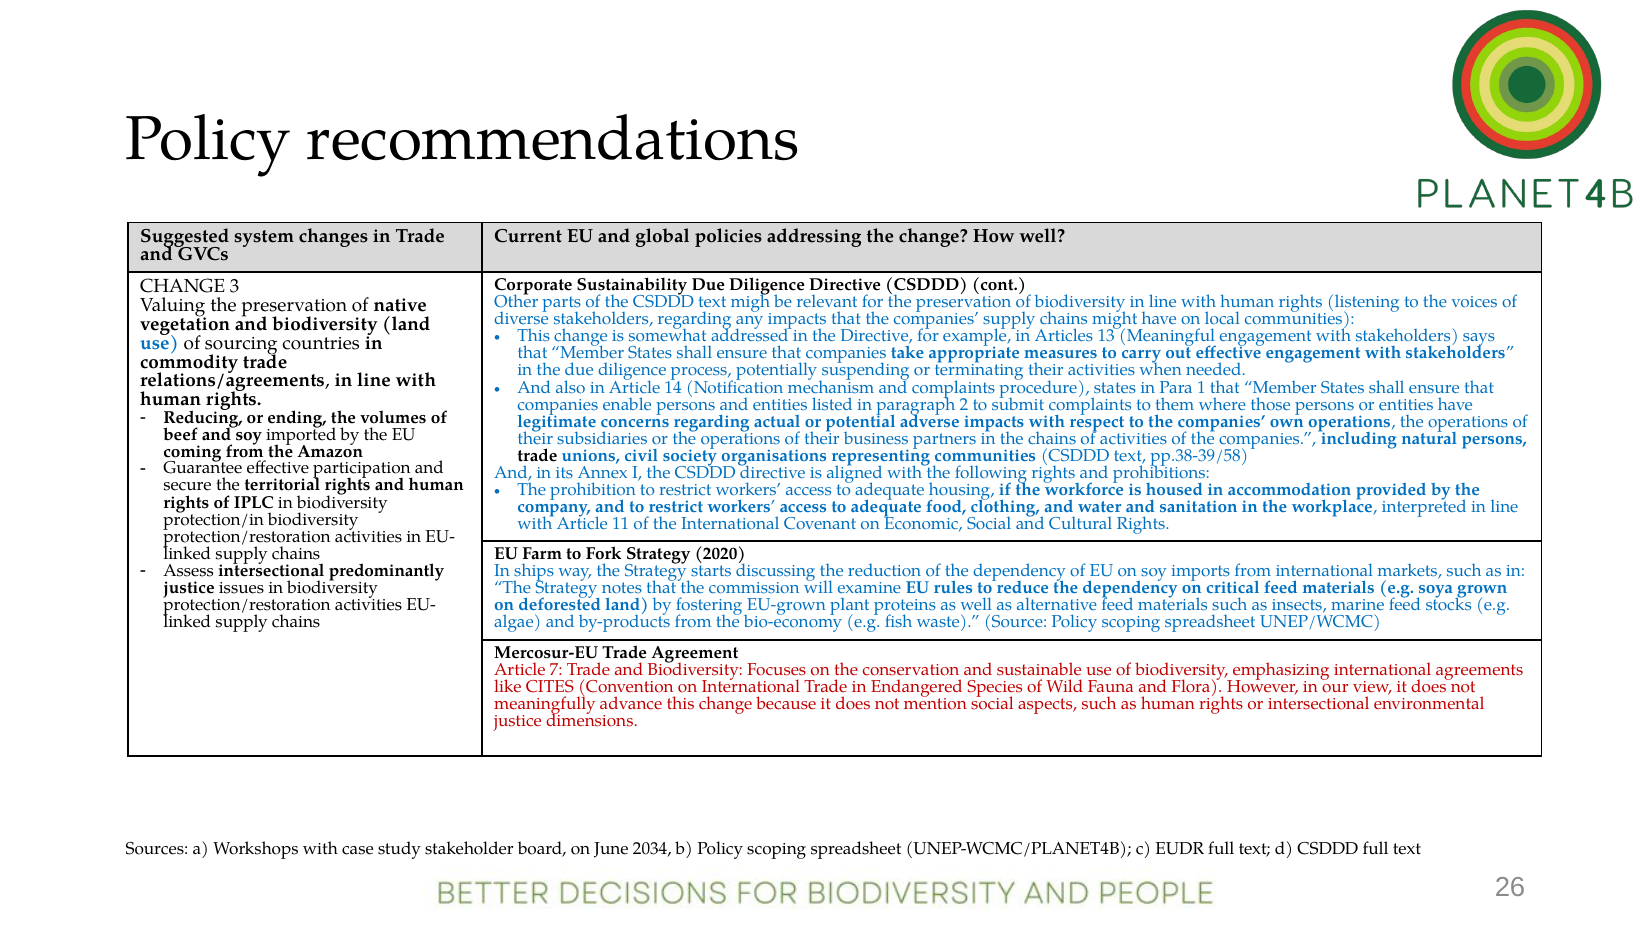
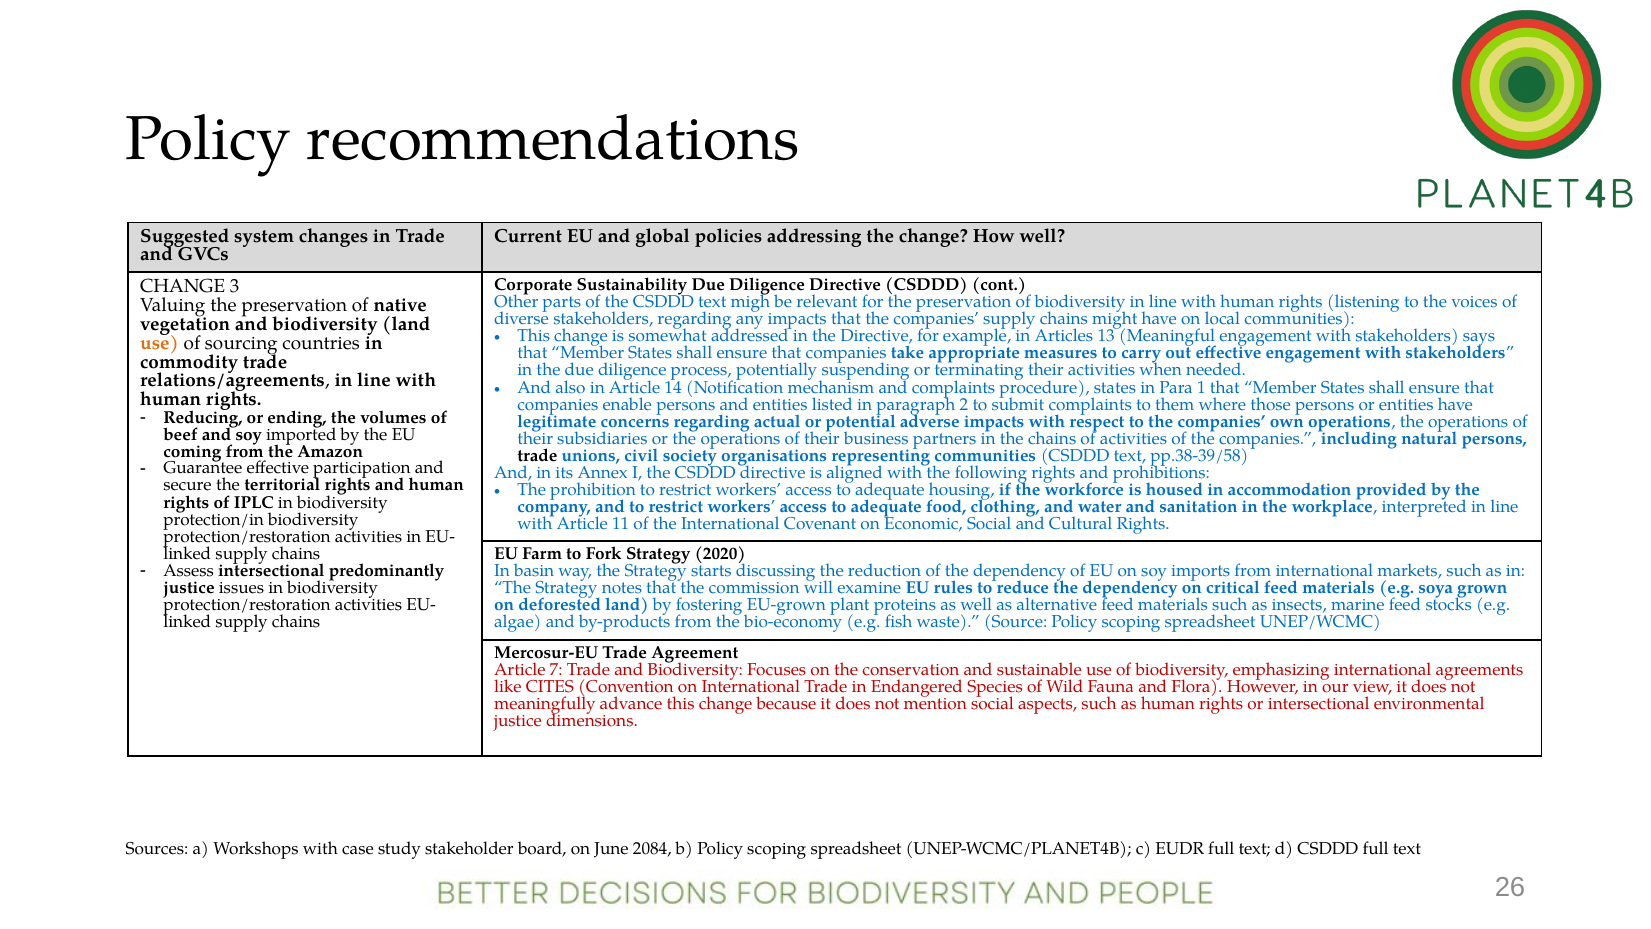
use at (160, 343) colour: blue -> orange
ships: ships -> basin
2034: 2034 -> 2084
